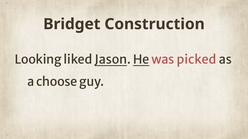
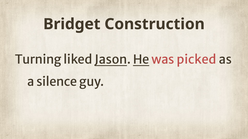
Looking: Looking -> Turning
choose: choose -> silence
